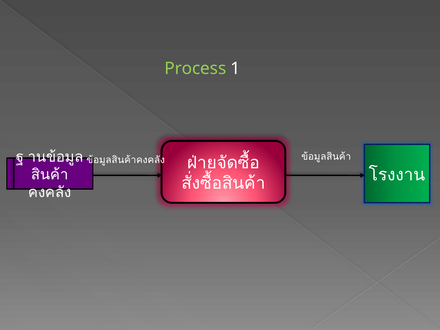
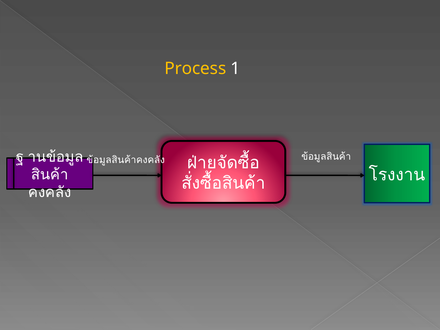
Process colour: light green -> yellow
